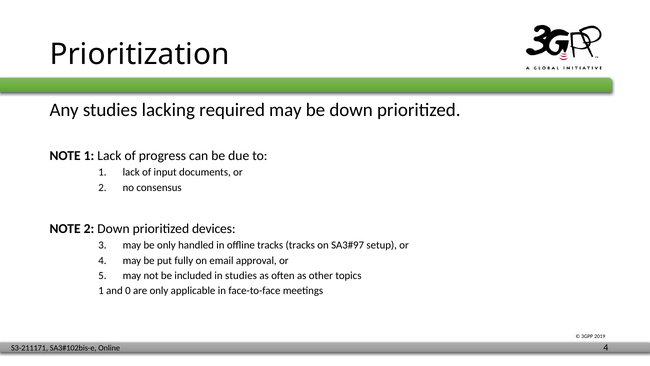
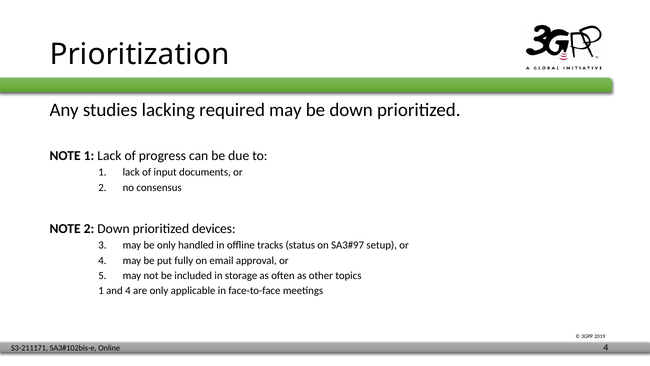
tracks tracks: tracks -> status
in studies: studies -> storage
and 0: 0 -> 4
